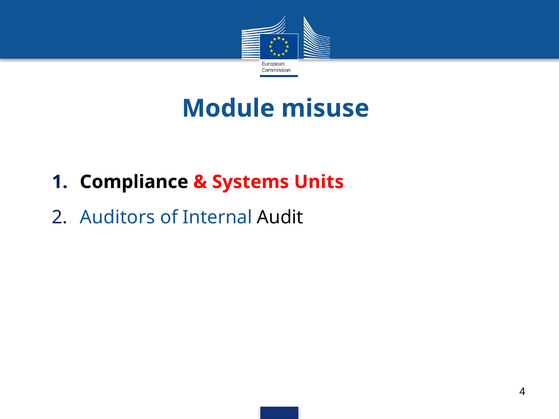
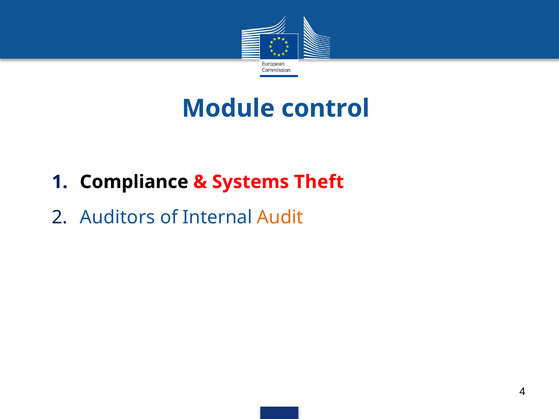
misuse: misuse -> control
Units: Units -> Theft
Audit colour: black -> orange
